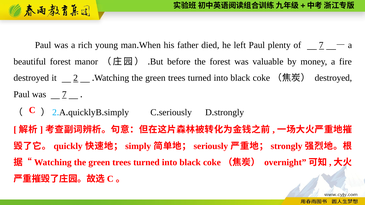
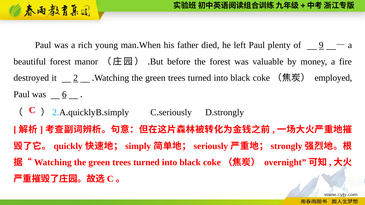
of 7: 7 -> 9
destroyed at (333, 78): destroyed -> employed
was 7: 7 -> 6
